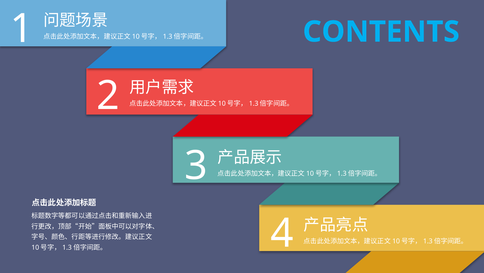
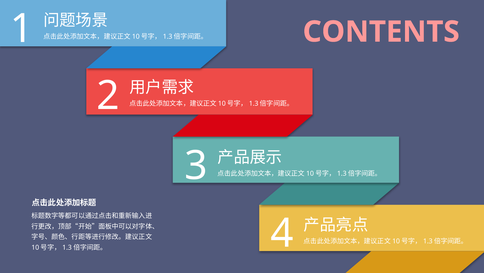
CONTENTS colour: light blue -> pink
